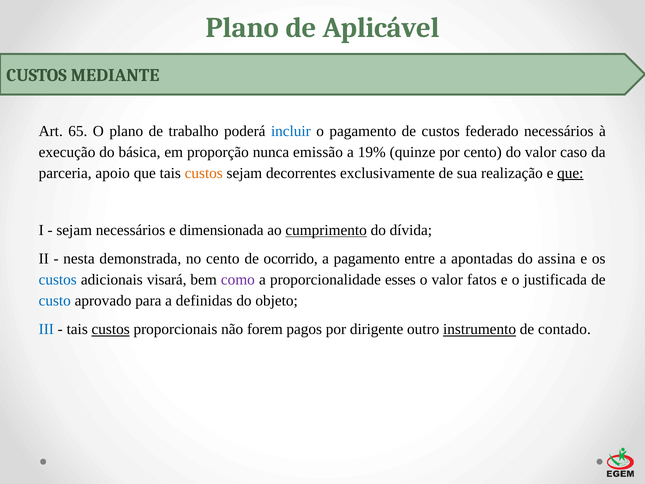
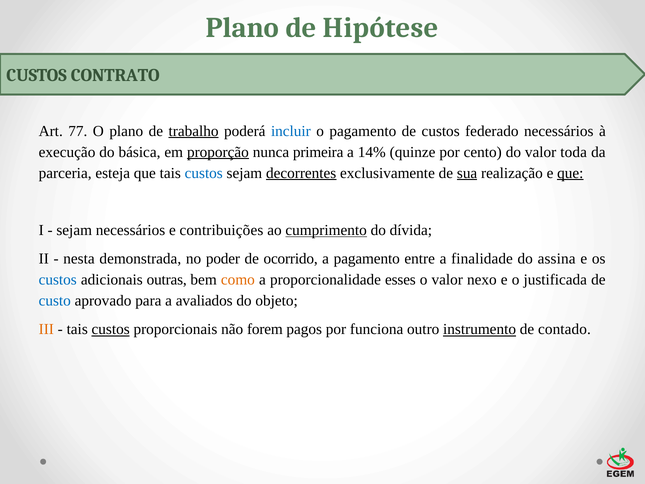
Aplicável: Aplicável -> Hipótese
MEDIANTE: MEDIANTE -> CONTRATO
65: 65 -> 77
trabalho underline: none -> present
proporção underline: none -> present
emissão: emissão -> primeira
19%: 19% -> 14%
caso: caso -> toda
apoio: apoio -> esteja
custos at (204, 173) colour: orange -> blue
decorrentes underline: none -> present
sua underline: none -> present
dimensionada: dimensionada -> contribuições
no cento: cento -> poder
apontadas: apontadas -> finalidade
visará: visará -> outras
como colour: purple -> orange
fatos: fatos -> nexo
definidas: definidas -> avaliados
III colour: blue -> orange
dirigente: dirigente -> funciona
